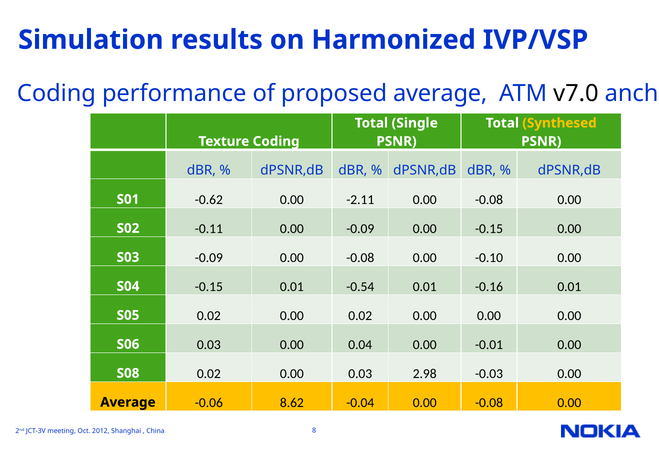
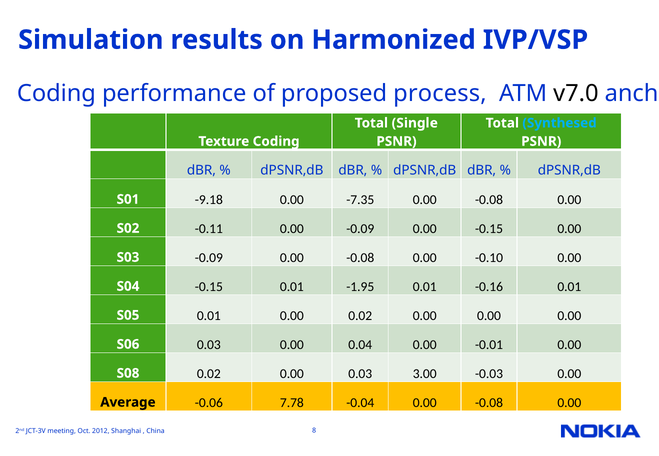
proposed average: average -> process
Synthesed colour: yellow -> light blue
-0.62: -0.62 -> -9.18
-2.11: -2.11 -> -7.35
-0.54: -0.54 -> -1.95
0.02 at (209, 316): 0.02 -> 0.01
2.98: 2.98 -> 3.00
8.62: 8.62 -> 7.78
